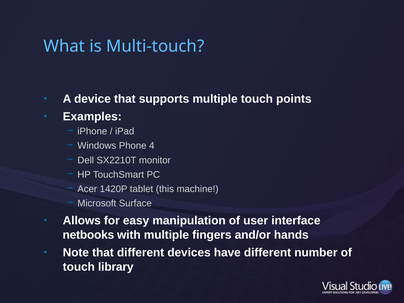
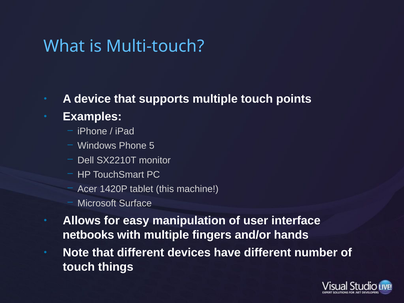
4: 4 -> 5
library: library -> things
